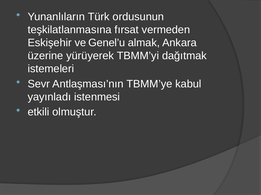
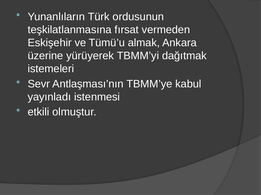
Genel’u: Genel’u -> Tümü’u
